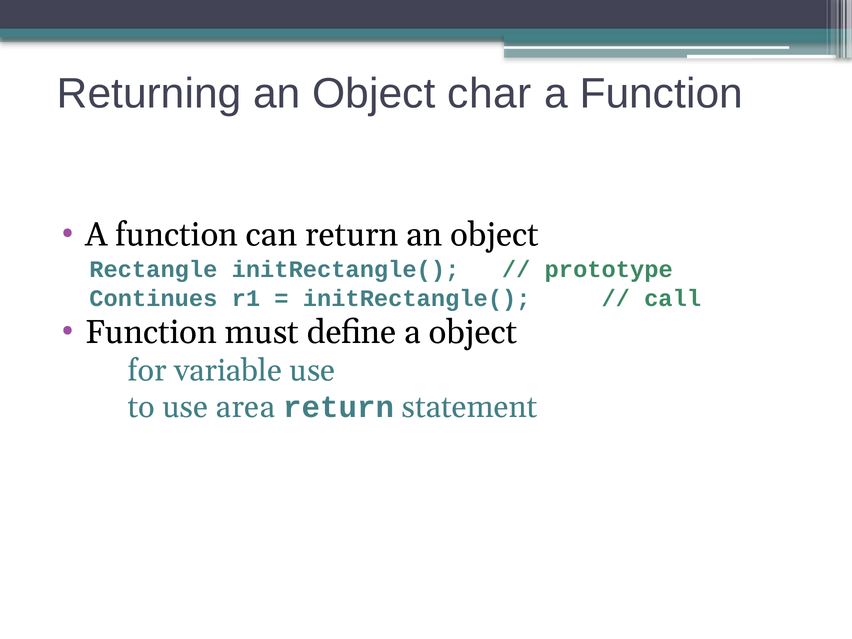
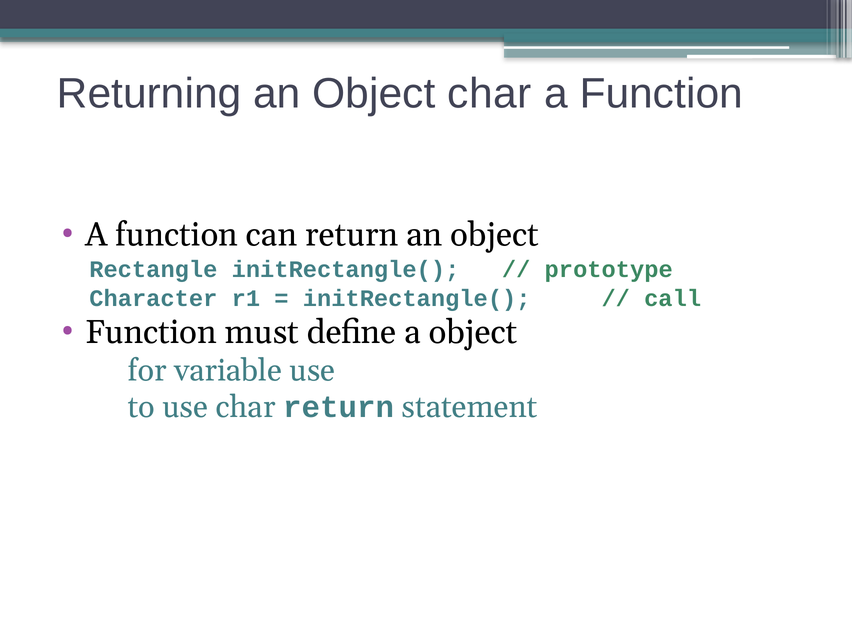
Continues: Continues -> Character
use area: area -> char
